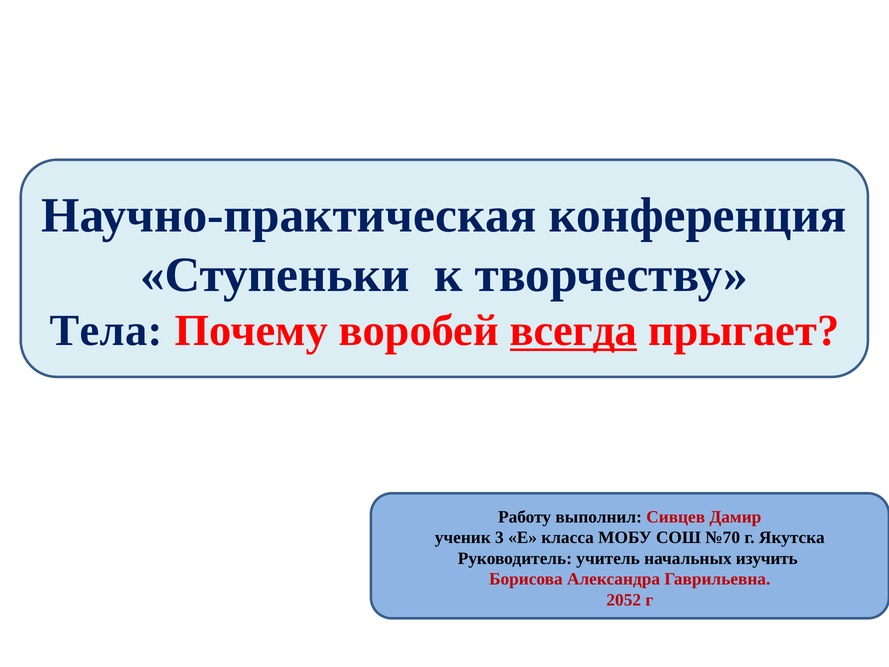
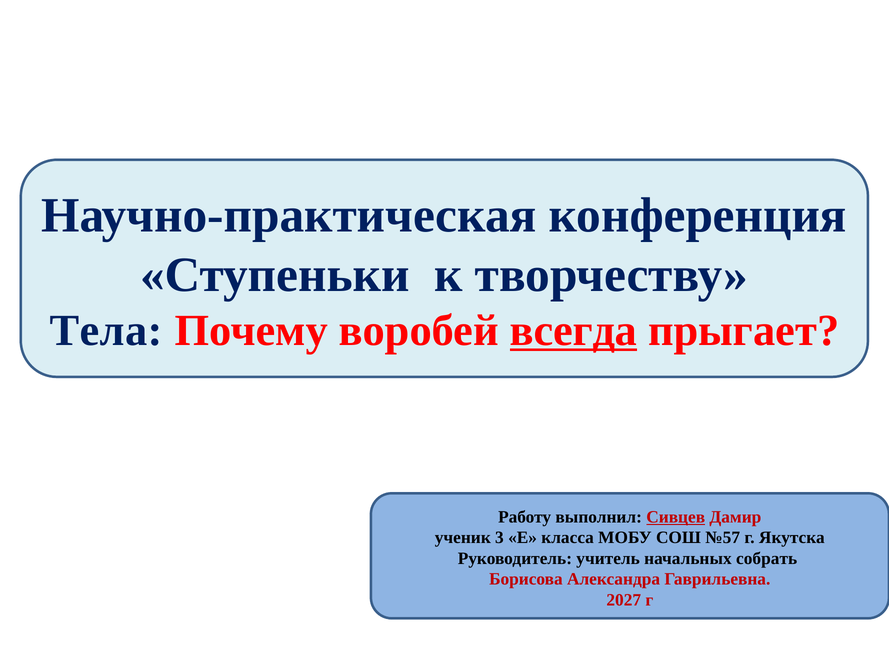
Сивцев underline: none -> present
№70: №70 -> №57
изучить: изучить -> собрать
2052: 2052 -> 2027
